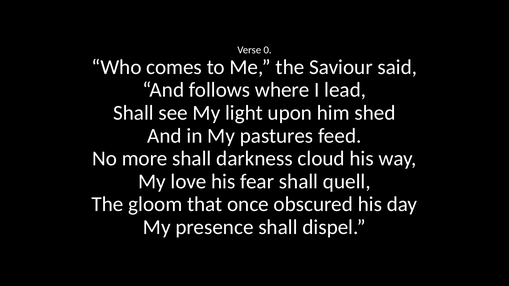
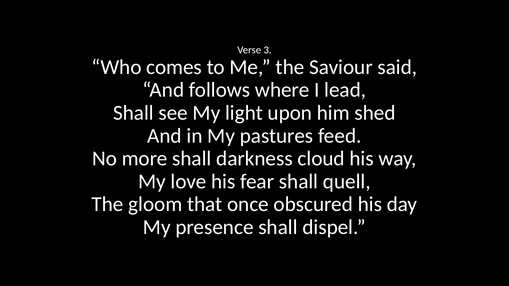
0: 0 -> 3
